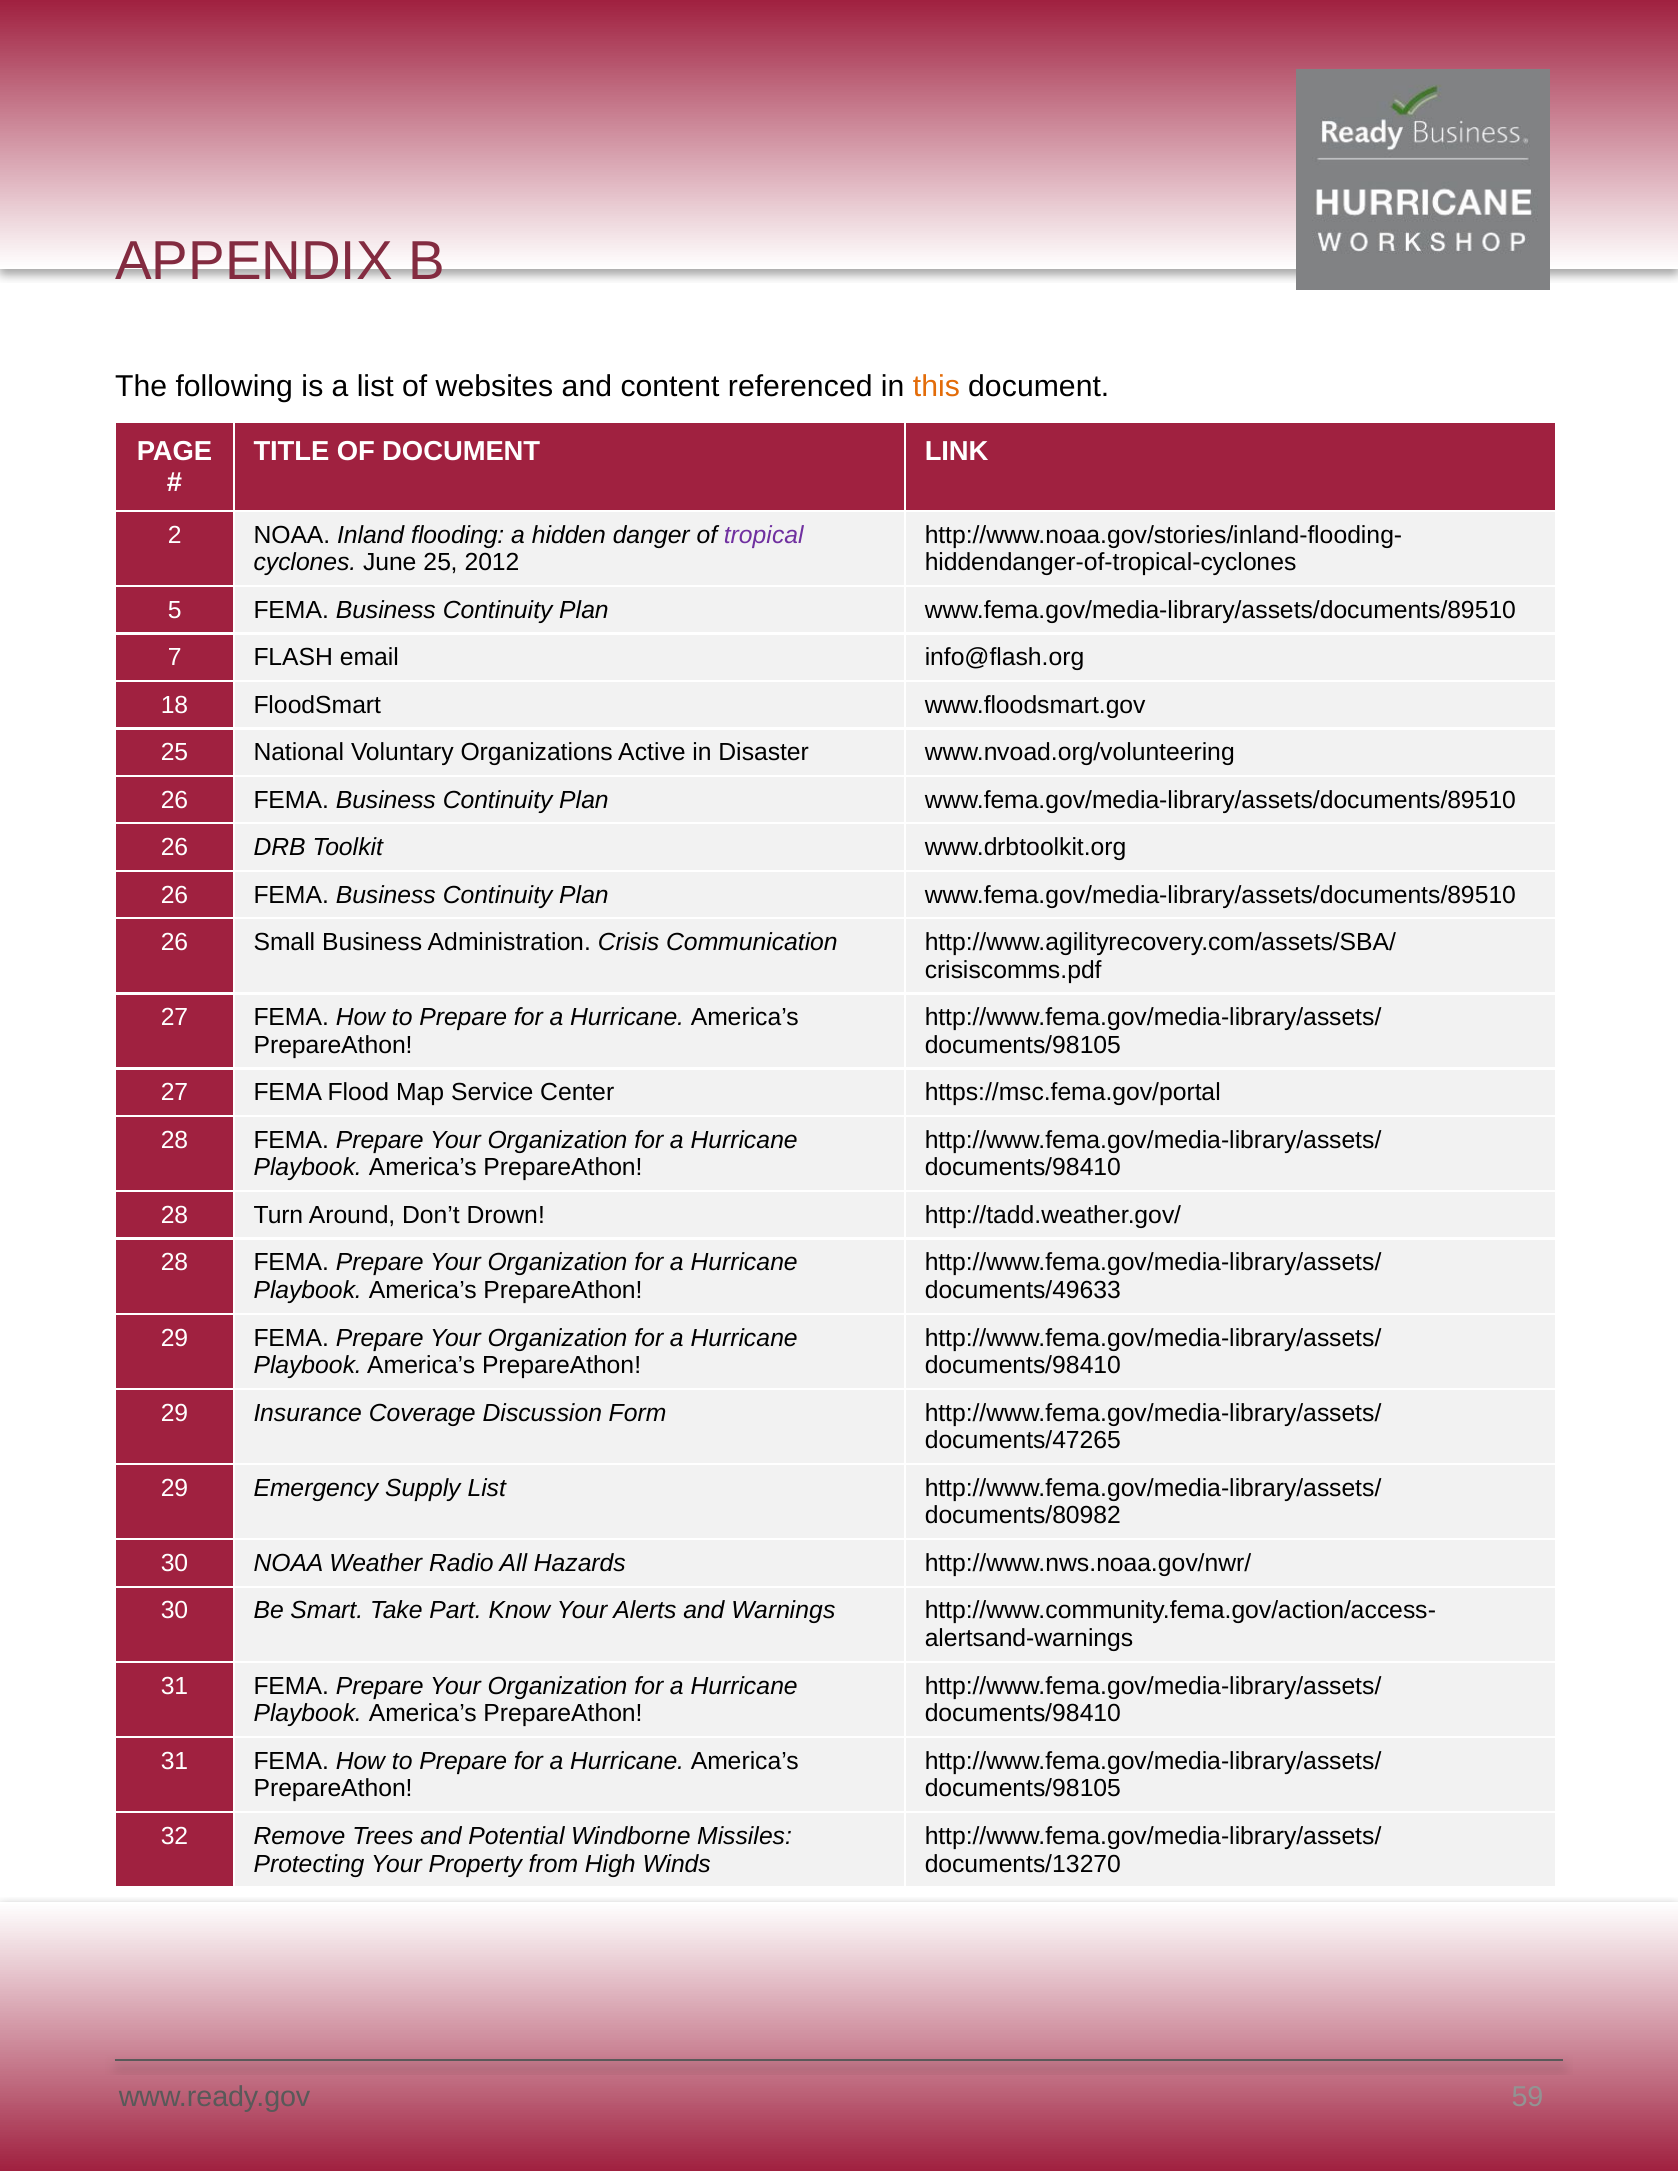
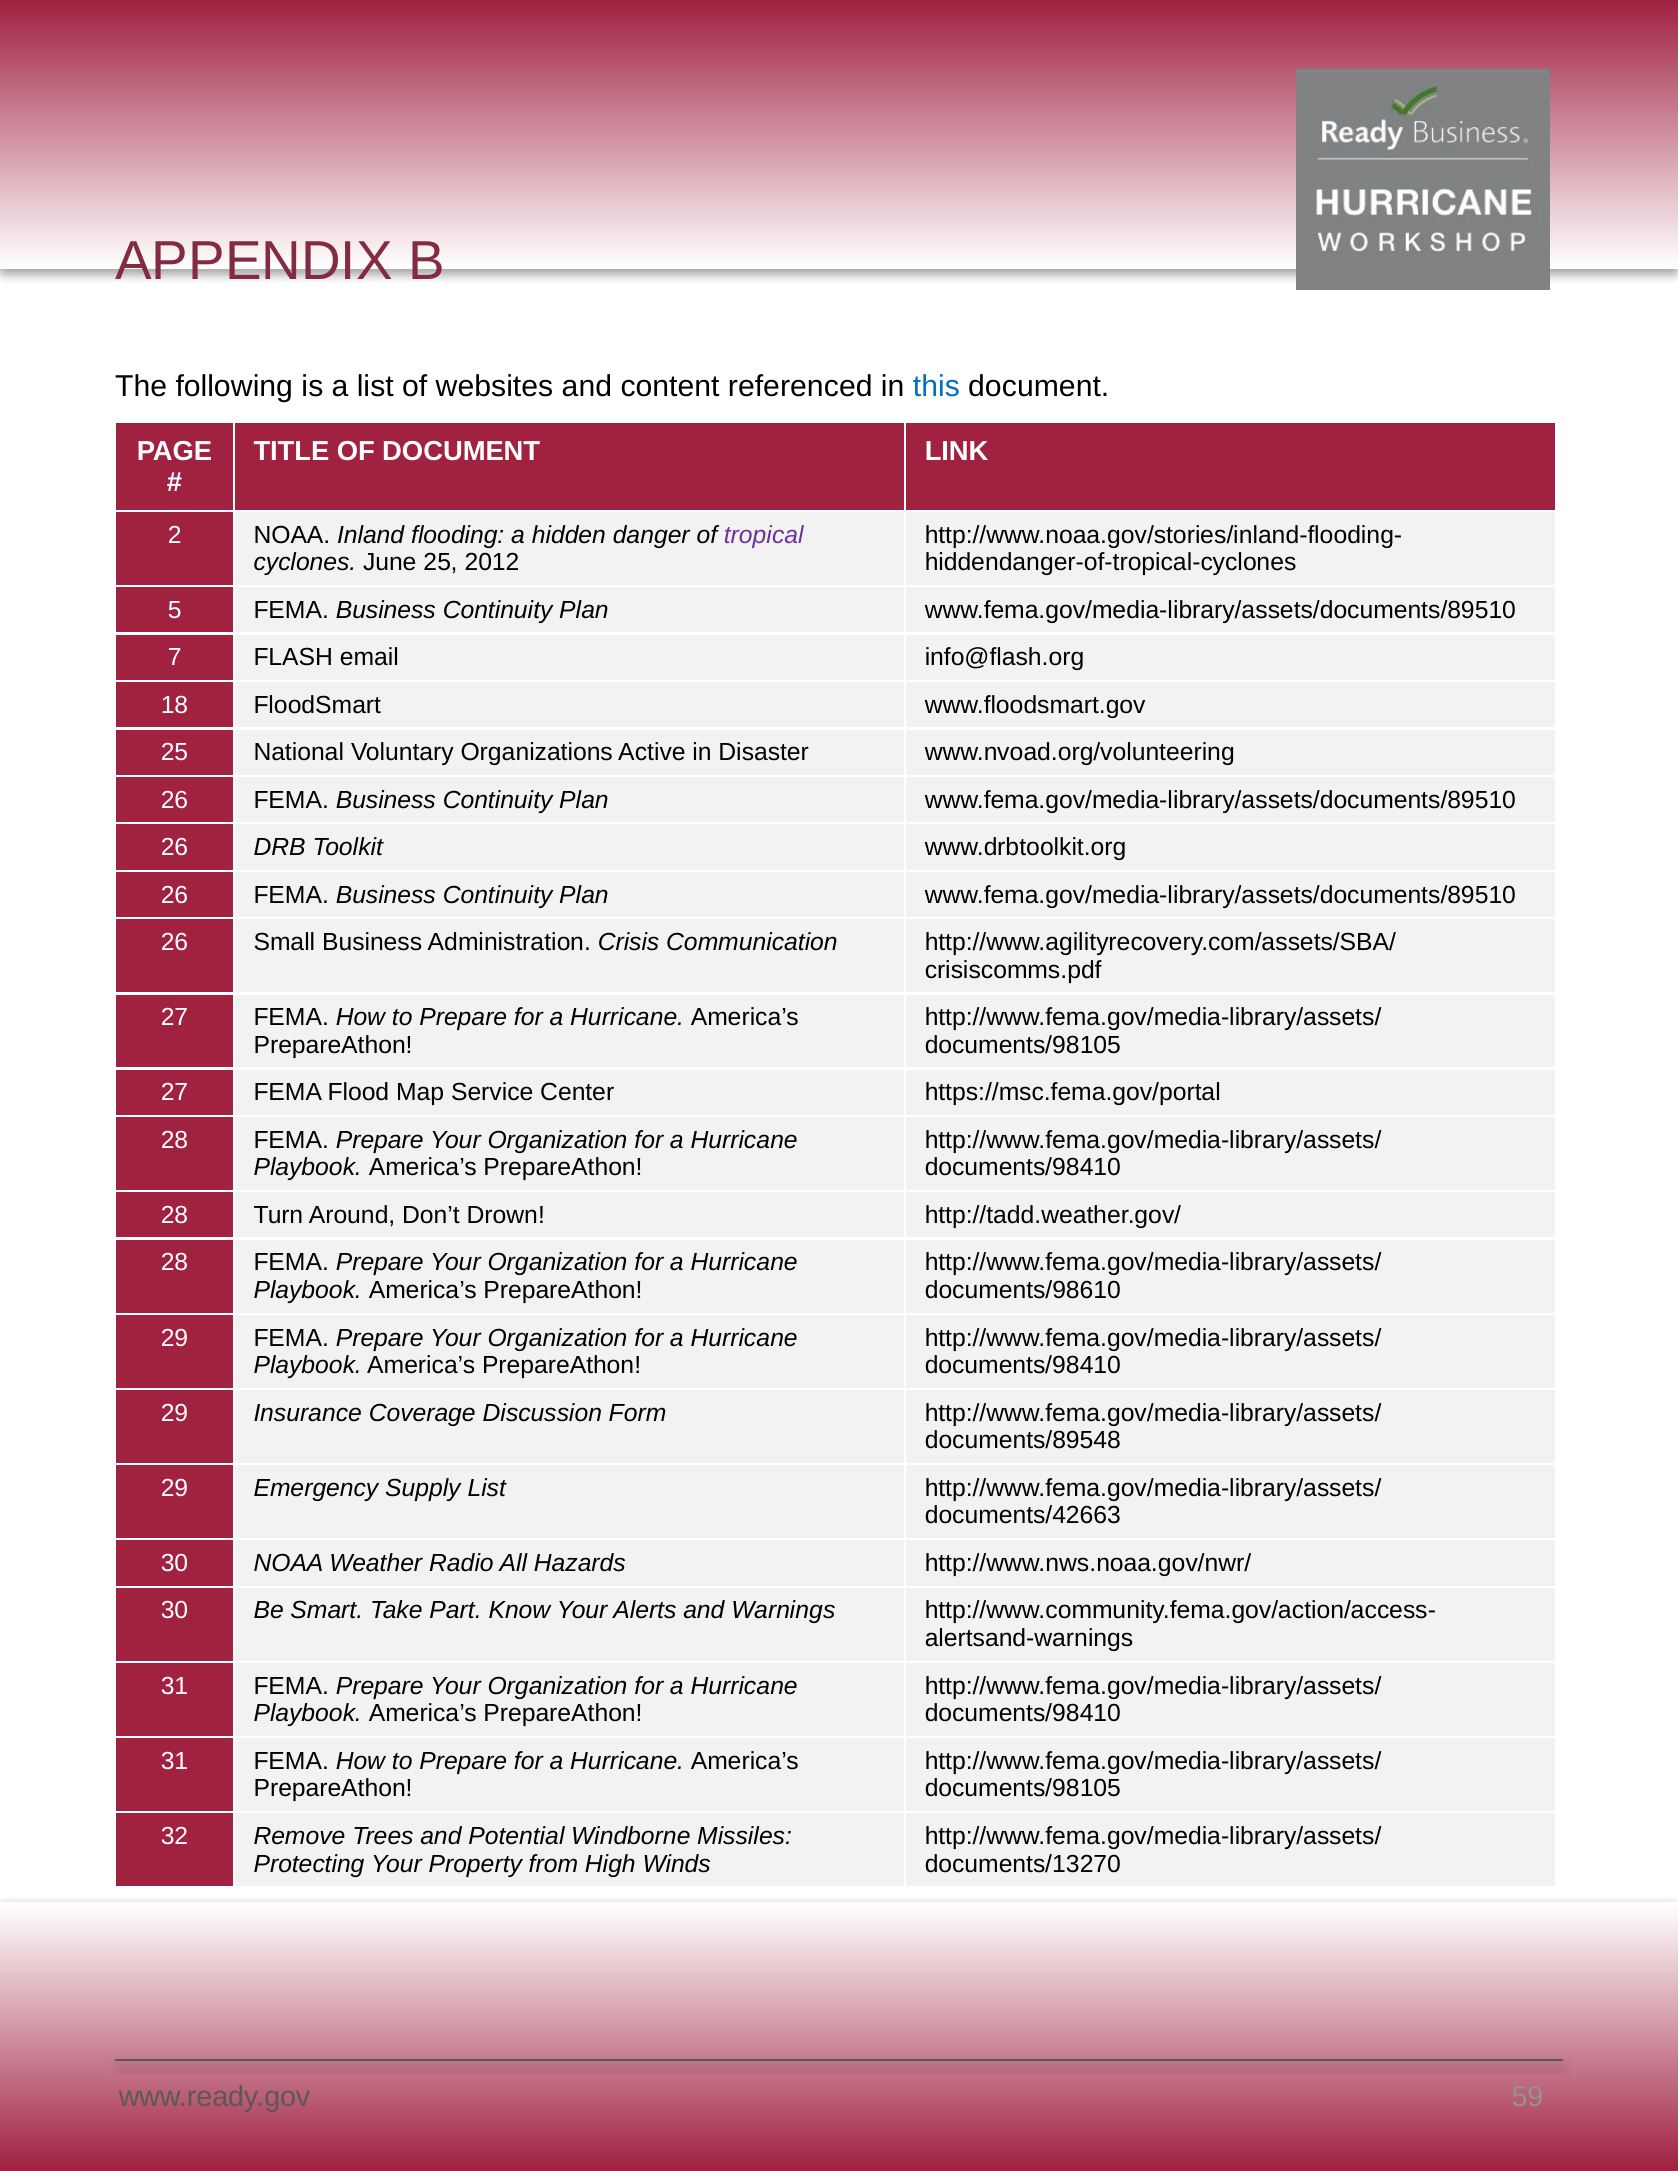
this colour: orange -> blue
documents/49633: documents/49633 -> documents/98610
documents/47265: documents/47265 -> documents/89548
documents/80982: documents/80982 -> documents/42663
